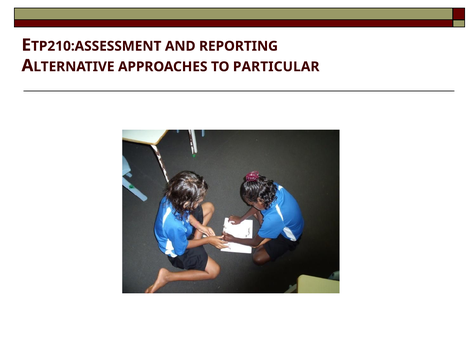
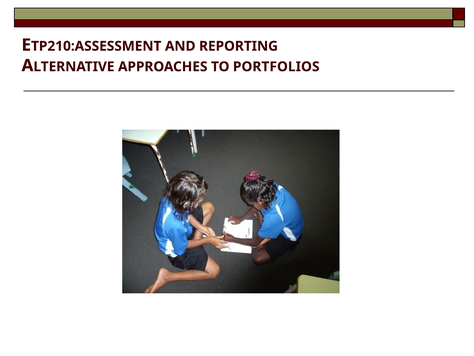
PARTICULAR: PARTICULAR -> PORTFOLIOS
